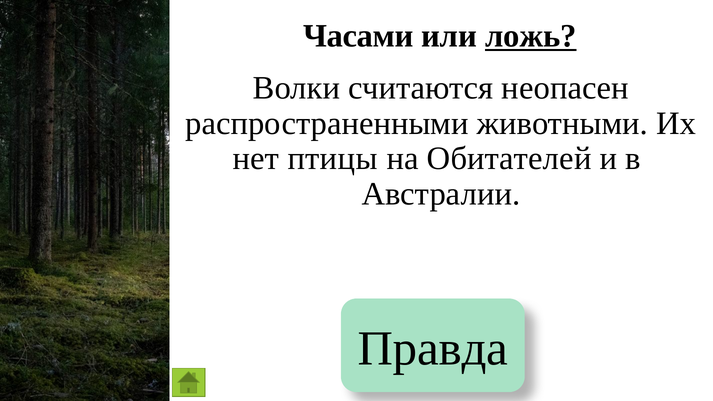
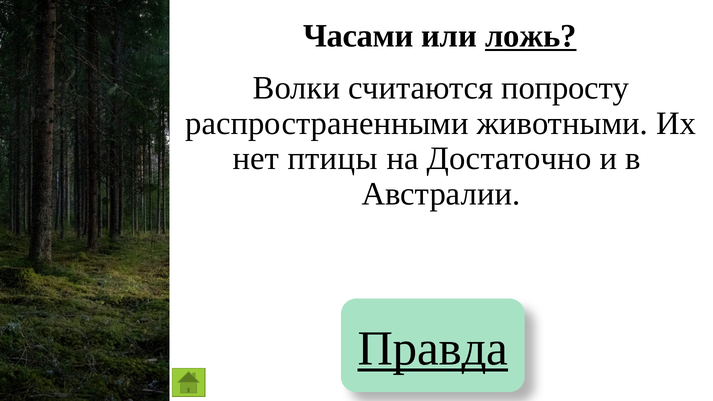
неопасен: неопасен -> попросту
Обитателей: Обитателей -> Достаточно
Правда underline: none -> present
